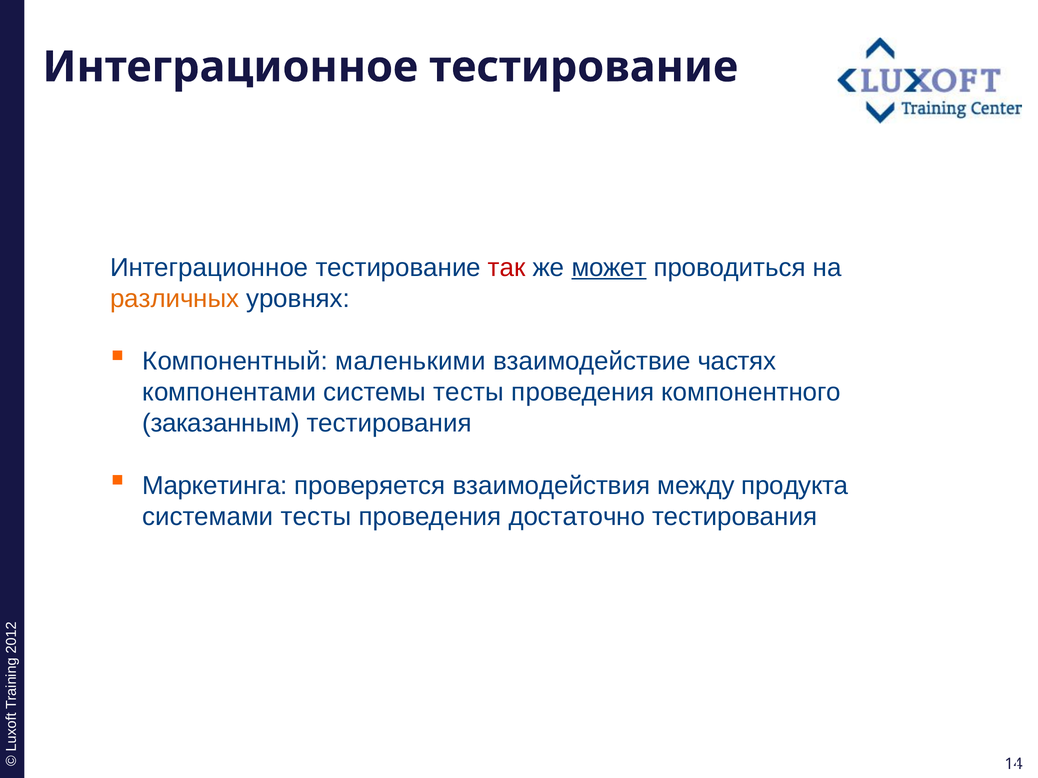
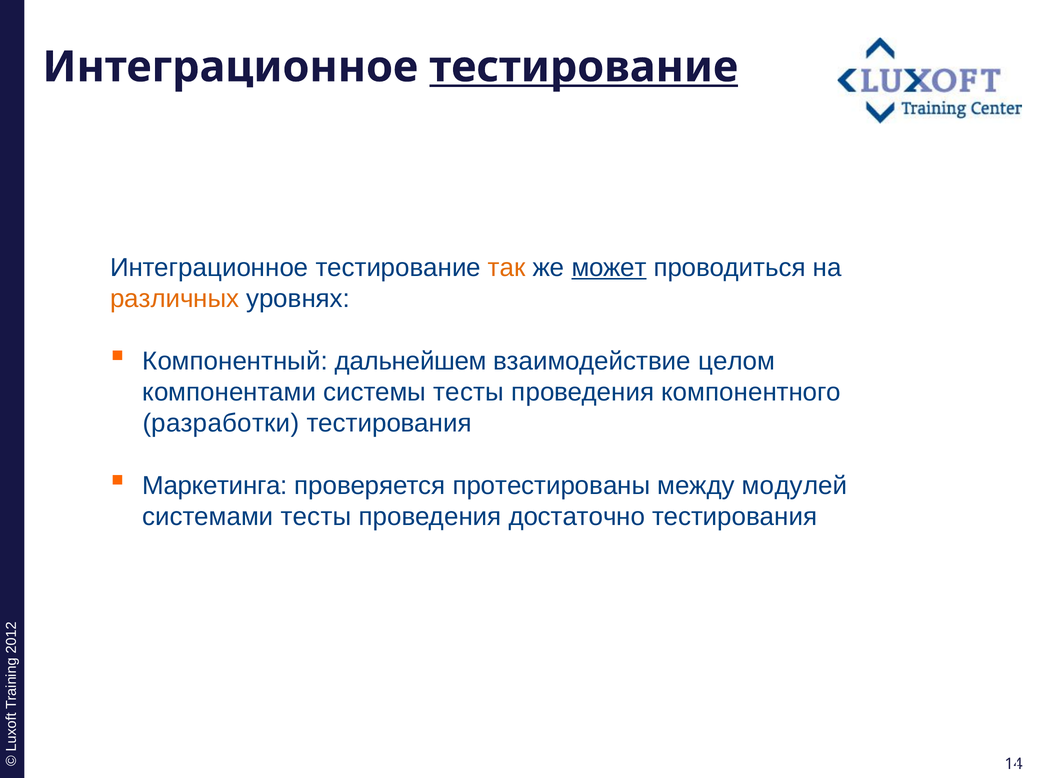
тестирование at (584, 67) underline: none -> present
так colour: red -> orange
маленькими: маленькими -> дальнейшем
частях: частях -> целом
заказанным: заказанным -> разработки
взаимодействия: взаимодействия -> протестированы
продукта: продукта -> модулей
